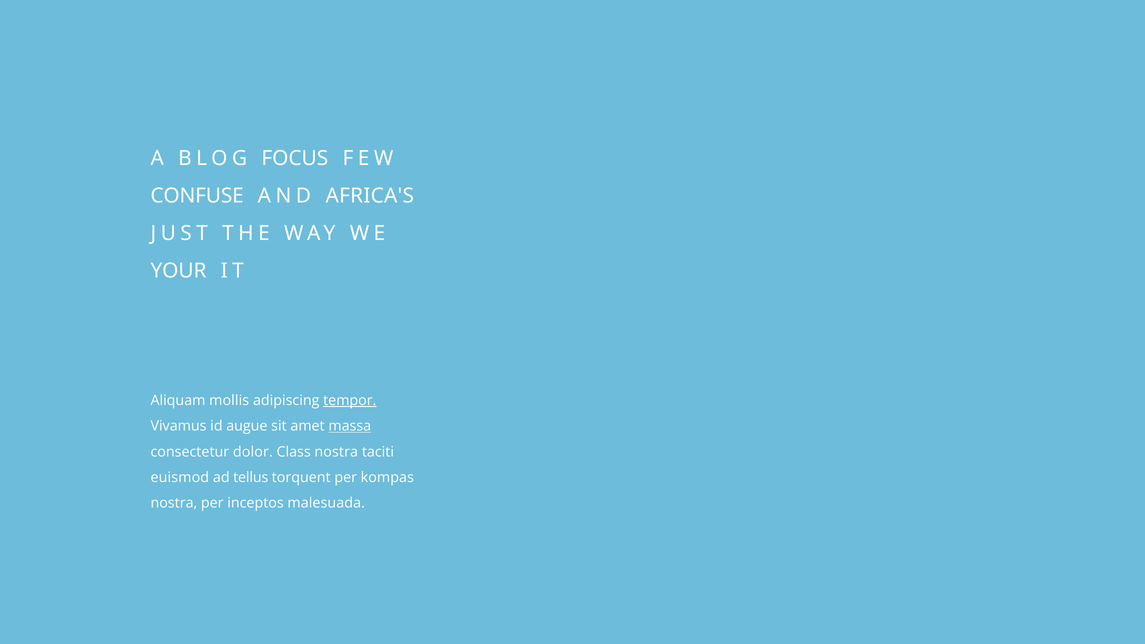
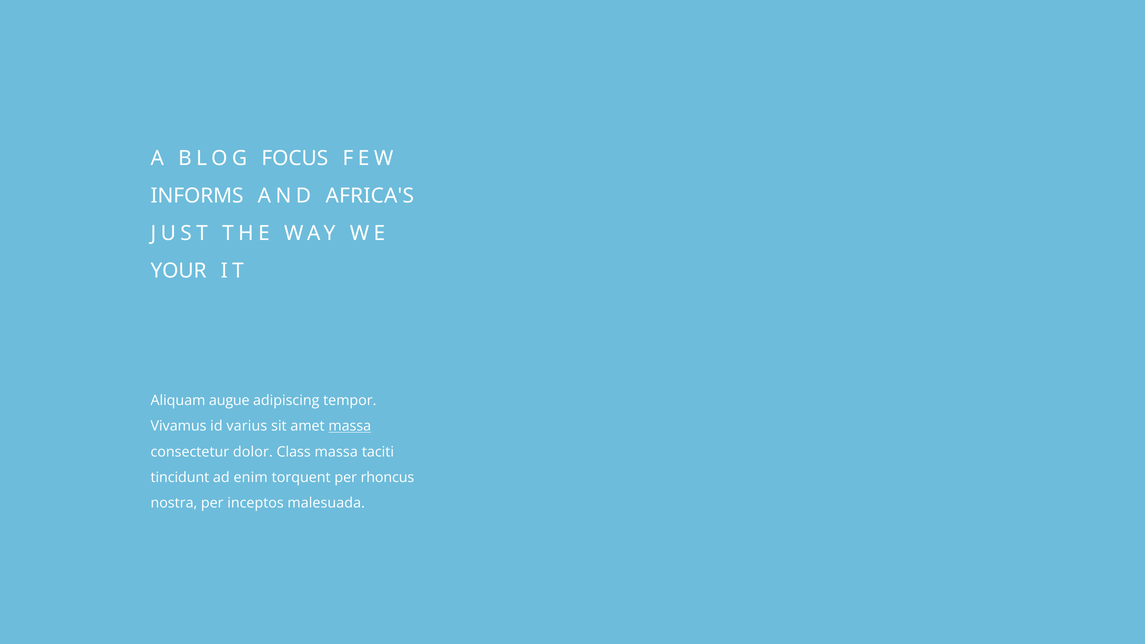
CONFUSE: CONFUSE -> INFORMS
mollis: mollis -> augue
tempor underline: present -> none
augue: augue -> varius
Class nostra: nostra -> massa
euismod: euismod -> tincidunt
tellus: tellus -> enim
kompas: kompas -> rhoncus
